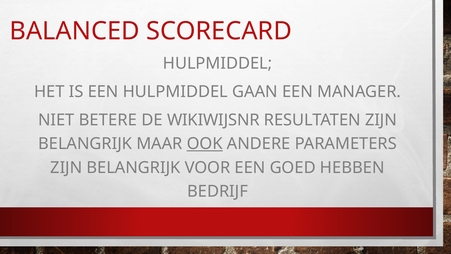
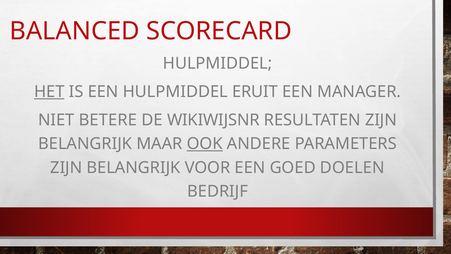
HET underline: none -> present
GAAN: GAAN -> ERUIT
HEBBEN: HEBBEN -> DOELEN
